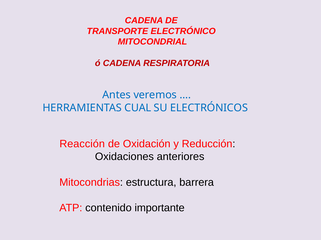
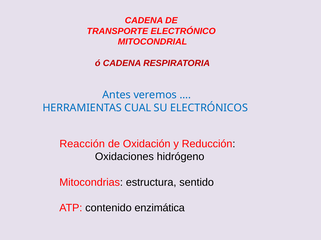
anteriores: anteriores -> hidrógeno
barrera: barrera -> sentido
importante: importante -> enzimática
